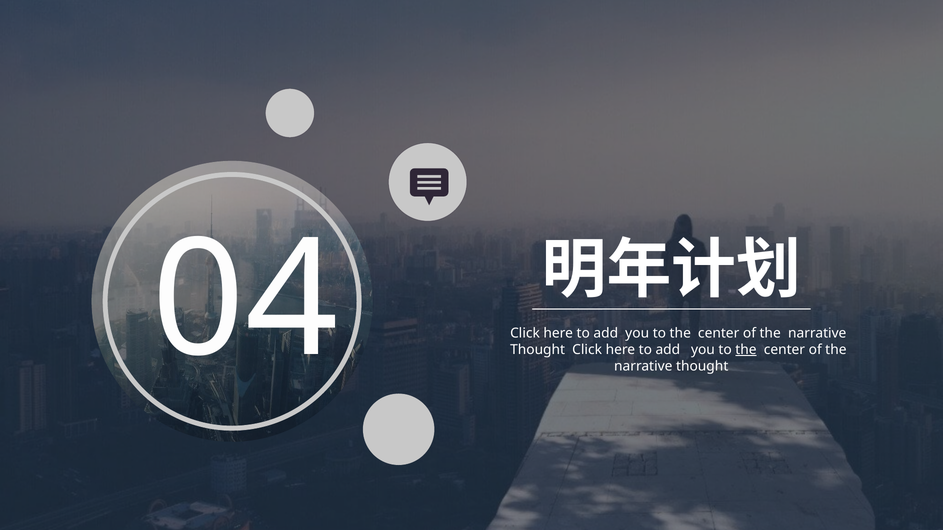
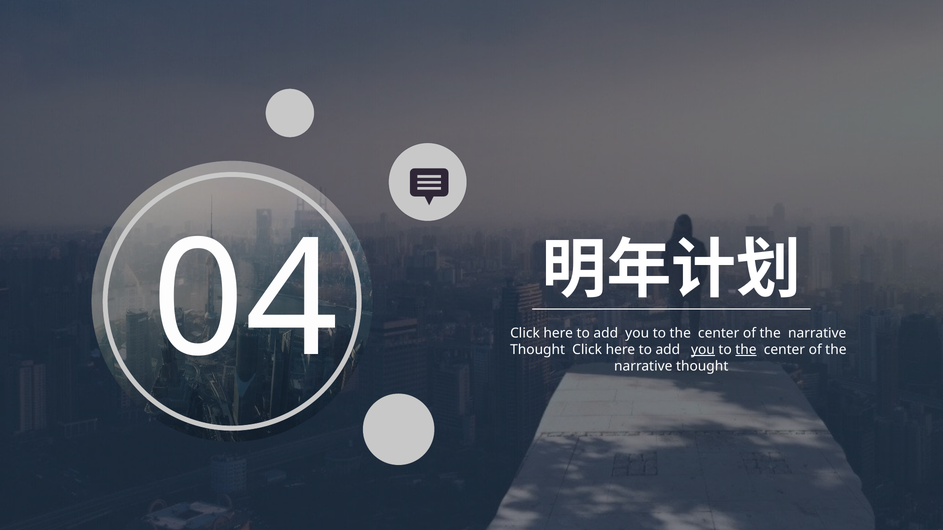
you at (703, 350) underline: none -> present
